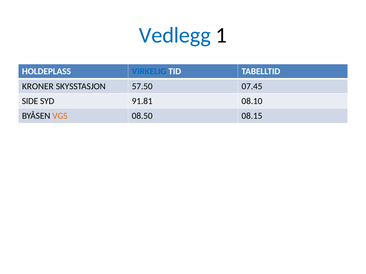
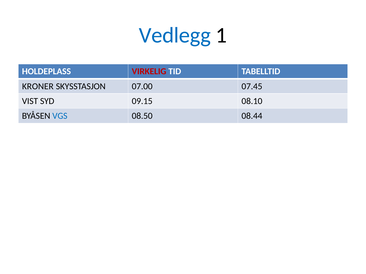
VIRKELIG colour: blue -> red
57.50: 57.50 -> 07.00
SIDE: SIDE -> VIST
91.81: 91.81 -> 09.15
VGS colour: orange -> blue
08.15: 08.15 -> 08.44
